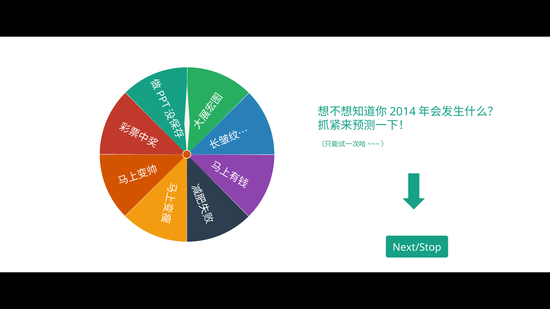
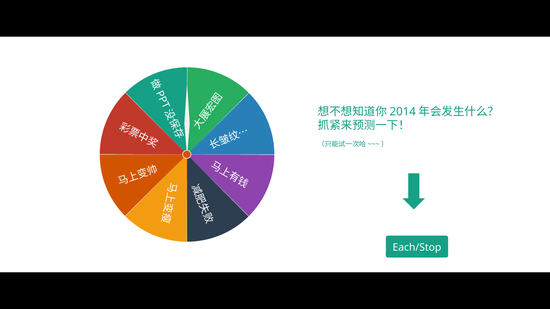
Next/Stop: Next/Stop -> Each/Stop
